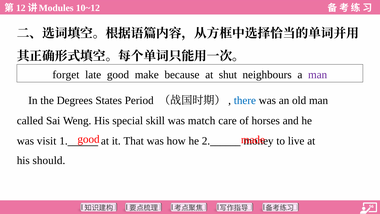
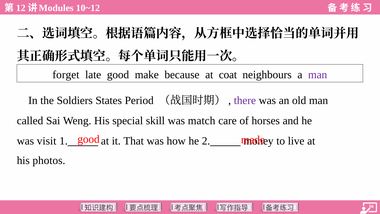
shut: shut -> coat
Degrees: Degrees -> Soldiers
there colour: blue -> purple
should: should -> photos
